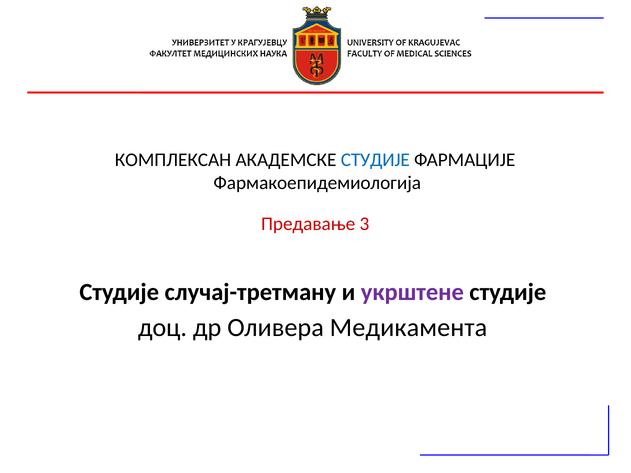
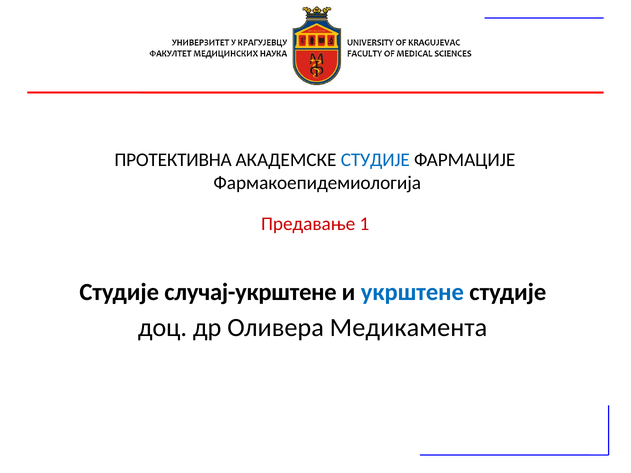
КОМПЛЕКСАН: КОМПЛЕКСАН -> ПРОТЕКТИВНА
3: 3 -> 1
случај-третману: случај-третману -> случај-укрштене
укрштене colour: purple -> blue
